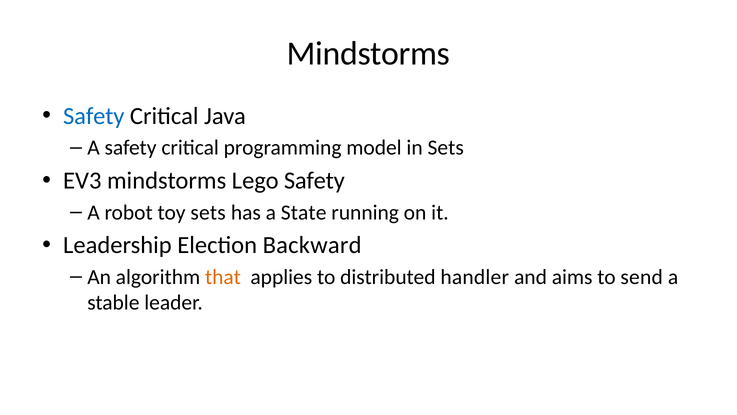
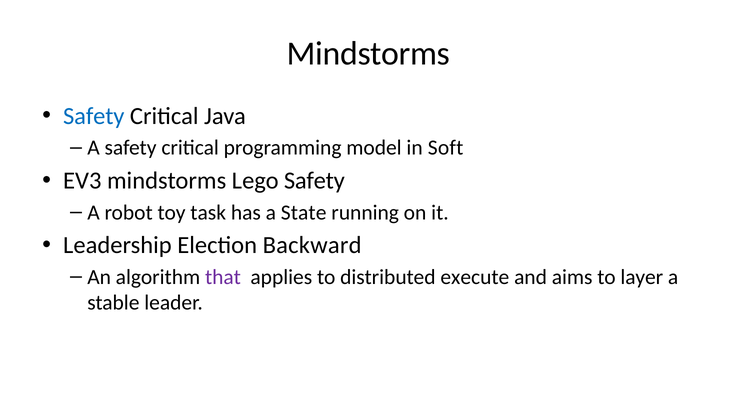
in Sets: Sets -> Soft
toy sets: sets -> task
that colour: orange -> purple
handler: handler -> execute
send: send -> layer
